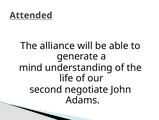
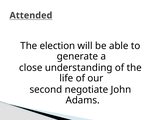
alliance: alliance -> election
mind: mind -> close
